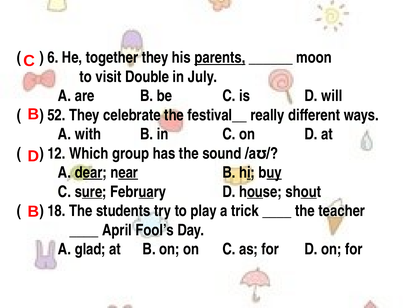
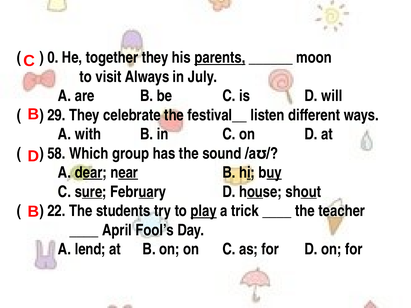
6: 6 -> 0
Double: Double -> Always
52: 52 -> 29
really: really -> listen
12: 12 -> 58
18: 18 -> 22
play underline: none -> present
glad: glad -> lend
